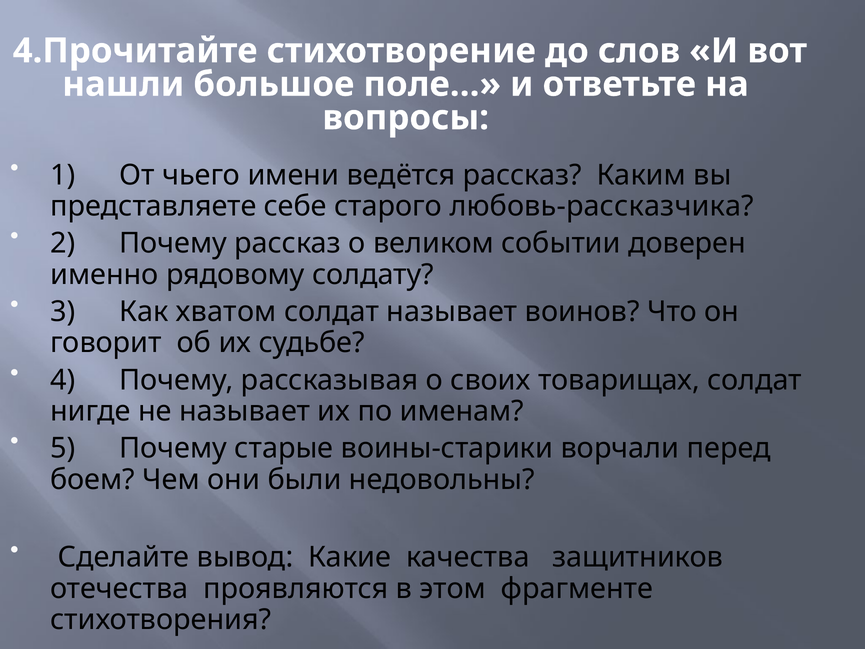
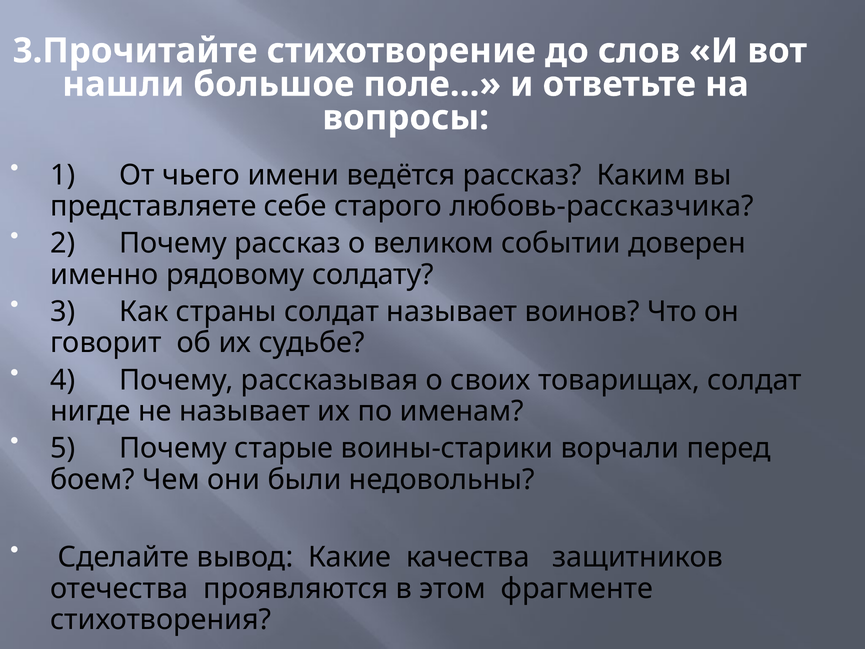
4.Прочитайте: 4.Прочитайте -> 3.Прочитайте
хватом: хватом -> страны
